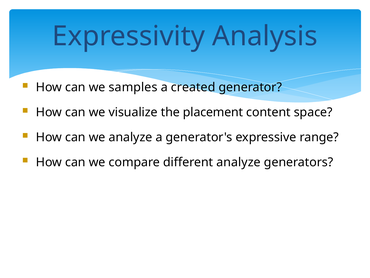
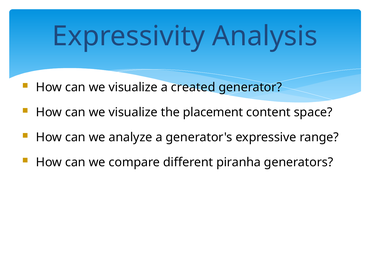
samples at (133, 87): samples -> visualize
different analyze: analyze -> piranha
